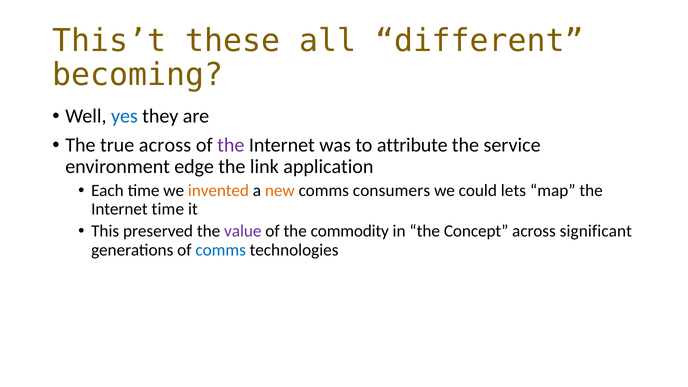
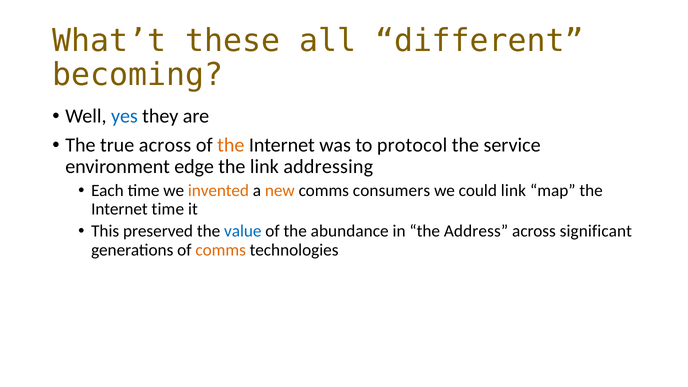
This’t: This’t -> What’t
the at (231, 145) colour: purple -> orange
attribute: attribute -> protocol
application: application -> addressing
could lets: lets -> link
value colour: purple -> blue
commodity: commodity -> abundance
Concept: Concept -> Address
comms at (221, 250) colour: blue -> orange
